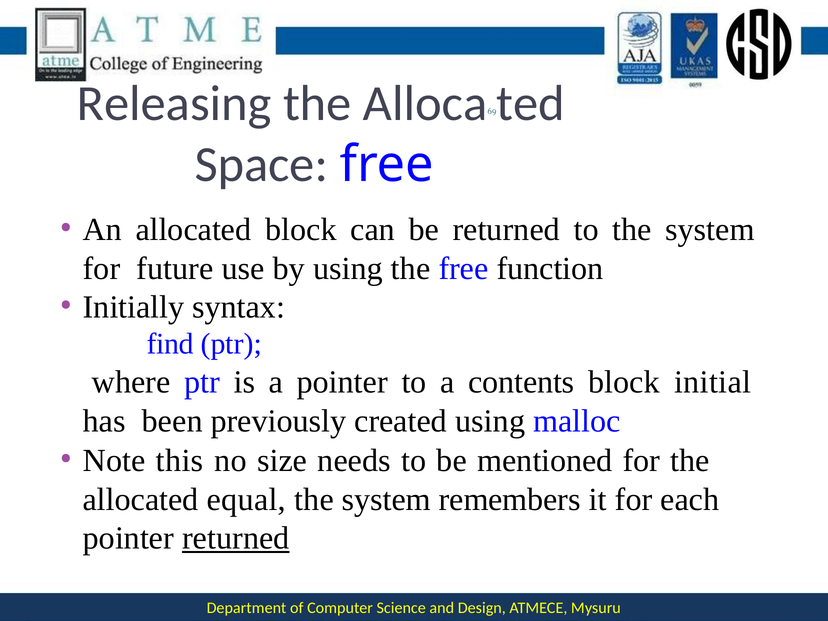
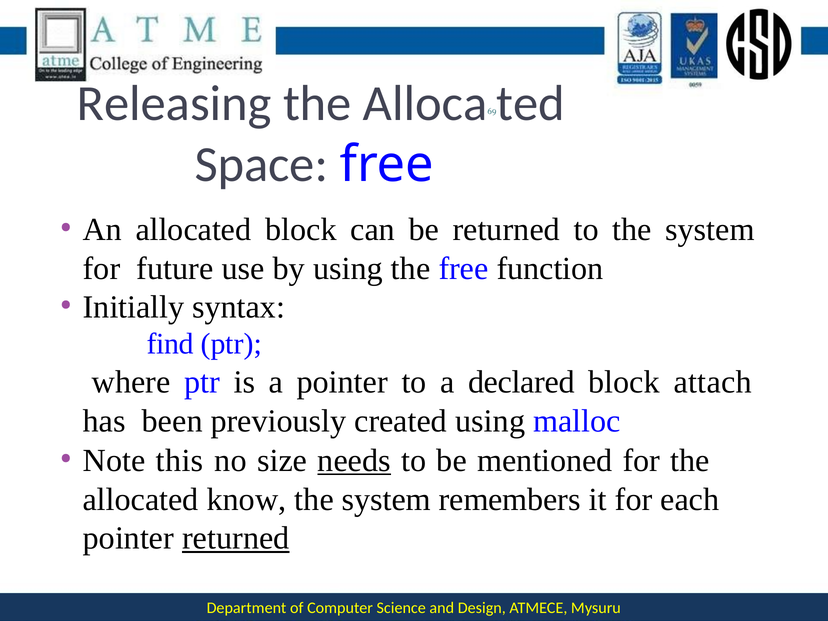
contents: contents -> declared
initial: initial -> attach
needs underline: none -> present
equal: equal -> know
